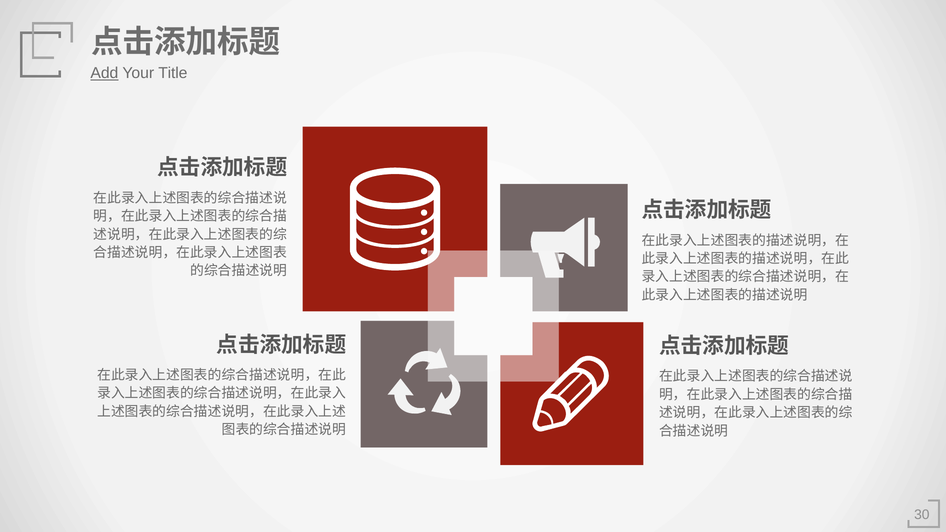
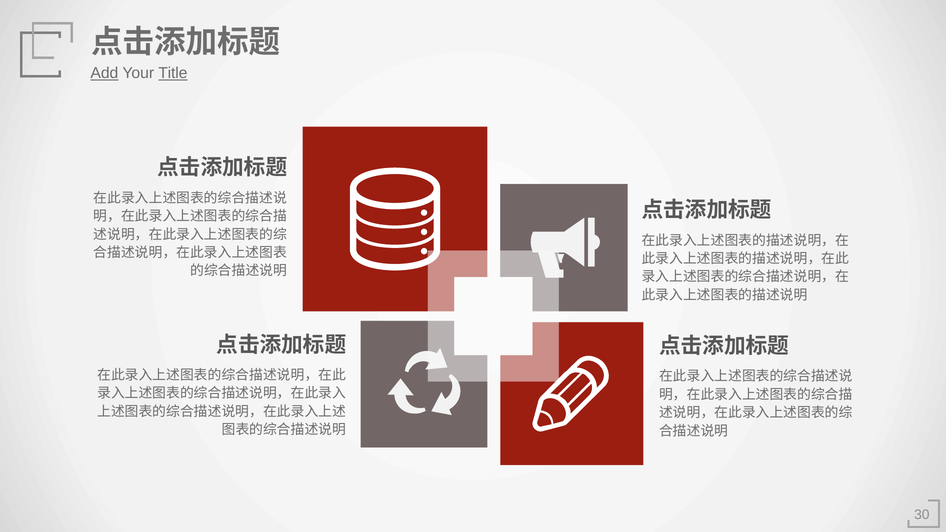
Title underline: none -> present
